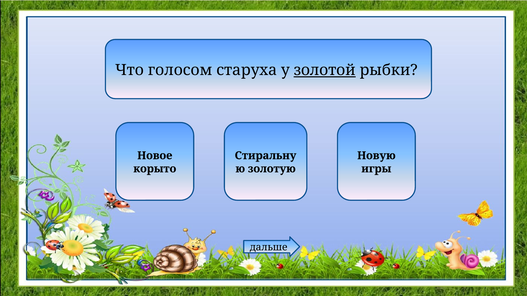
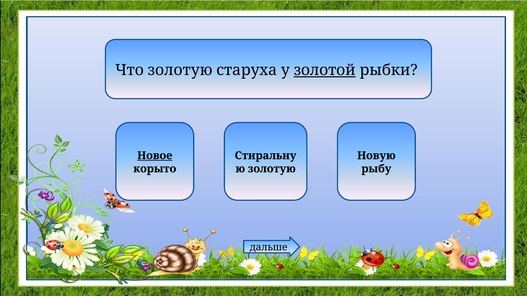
Что голосом: голосом -> золотую
Новое underline: none -> present
игры: игры -> рыбу
